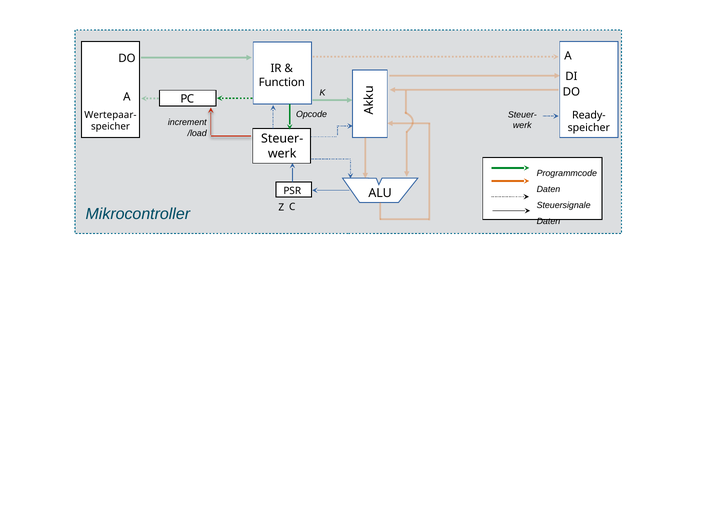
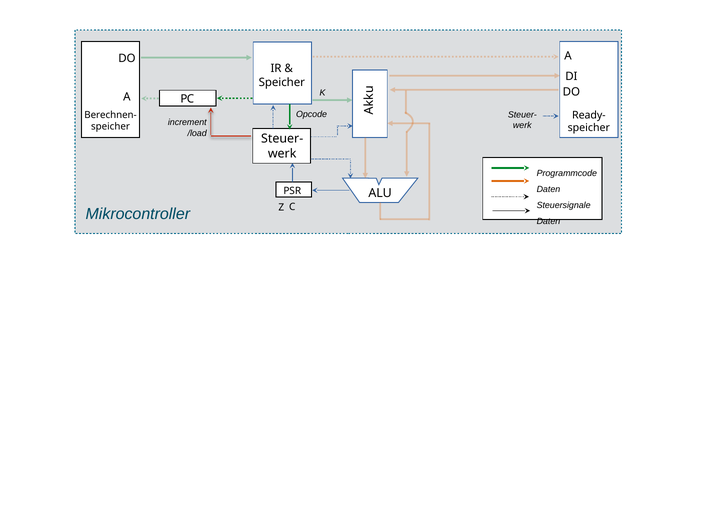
Function at (282, 82): Function -> Speicher
Wertepaar-: Wertepaar- -> Berechnen-
